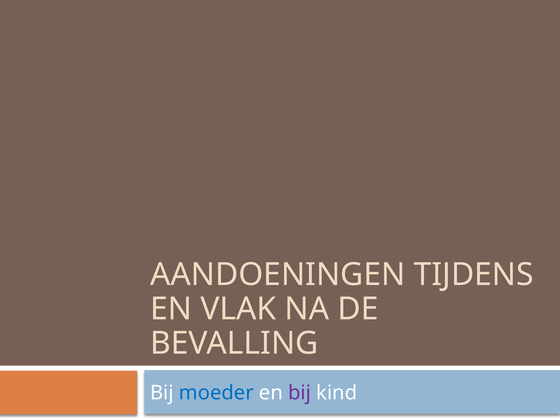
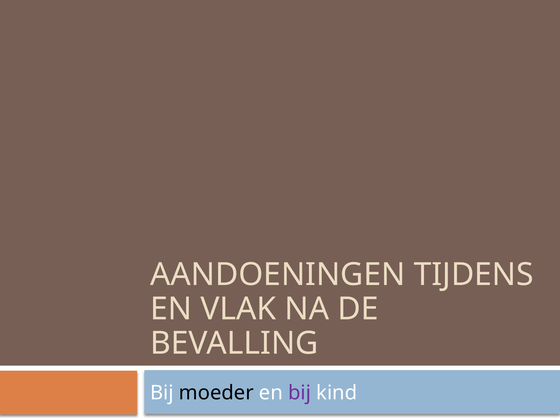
moeder colour: blue -> black
